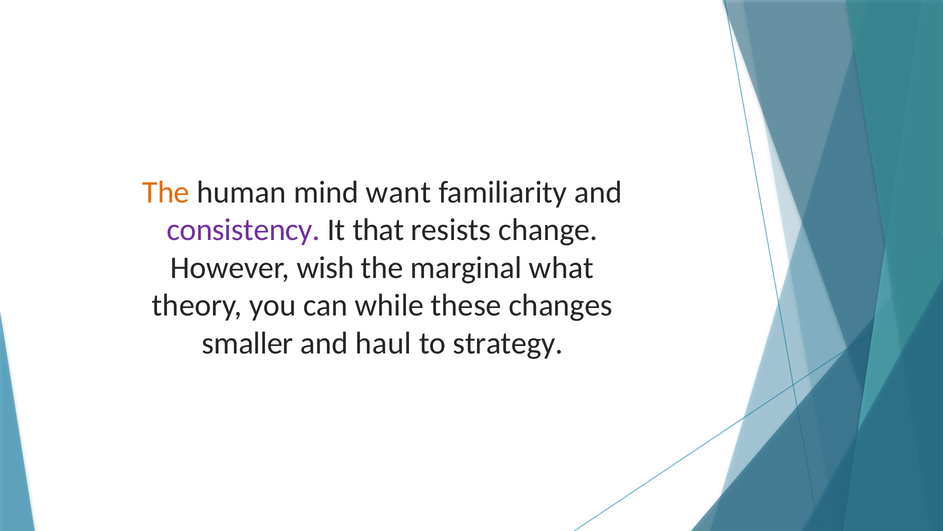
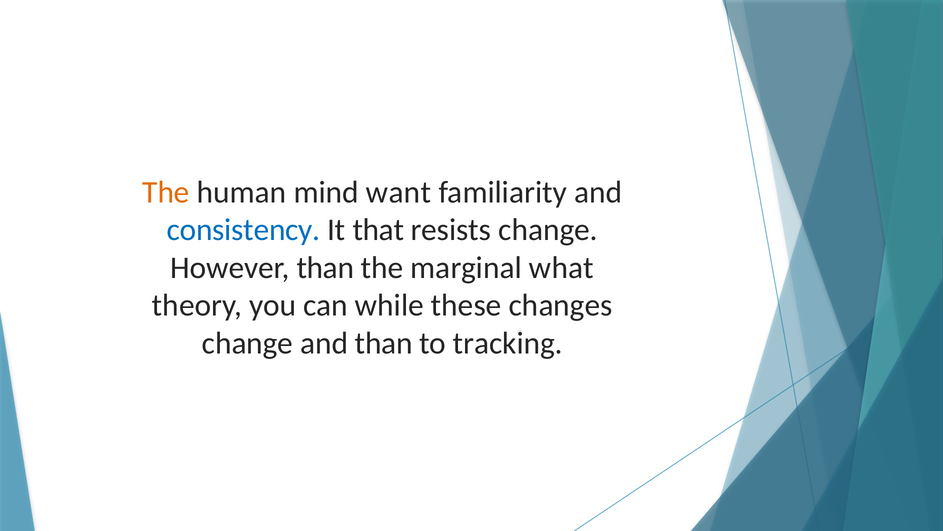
consistency colour: purple -> blue
However wish: wish -> than
smaller at (248, 343): smaller -> change
and haul: haul -> than
strategy: strategy -> tracking
